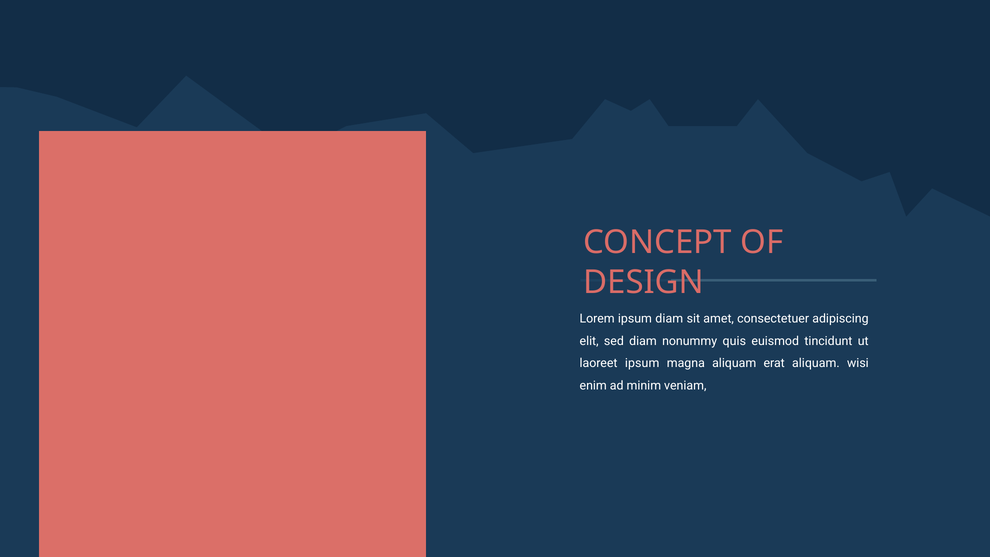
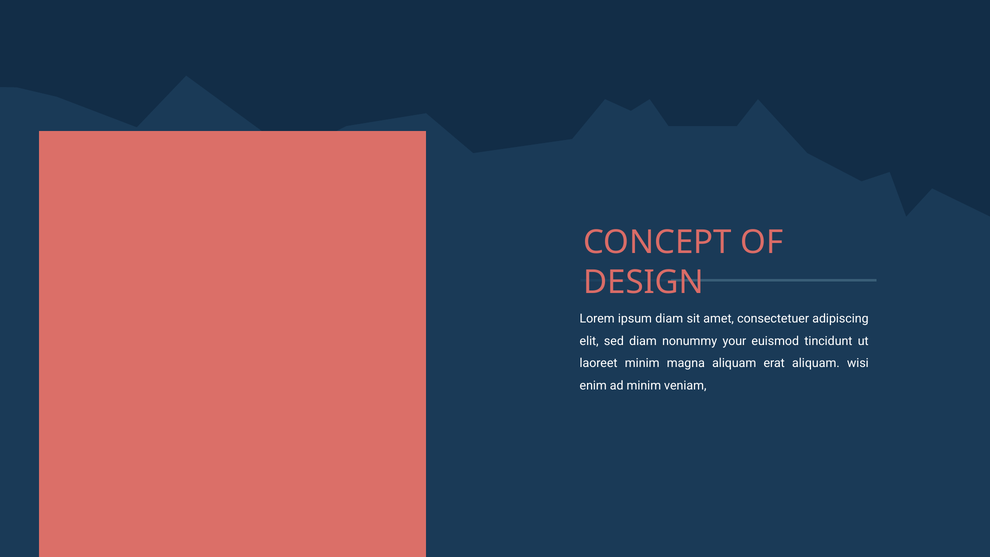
quis: quis -> your
laoreet ipsum: ipsum -> minim
